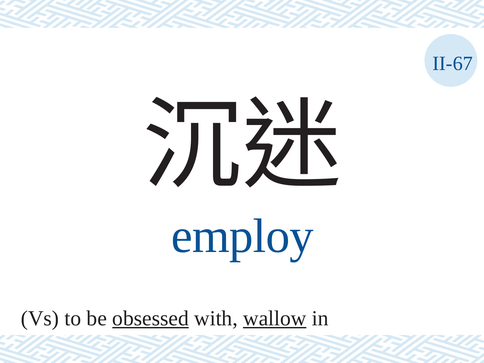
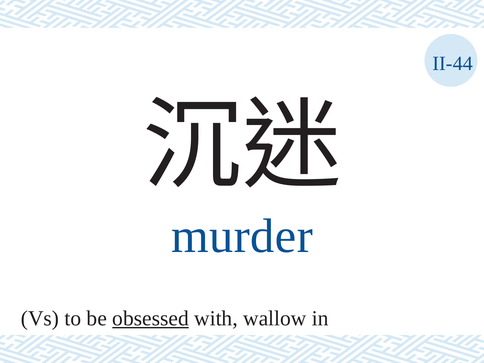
II-67: II-67 -> II-44
employ: employ -> murder
wallow underline: present -> none
